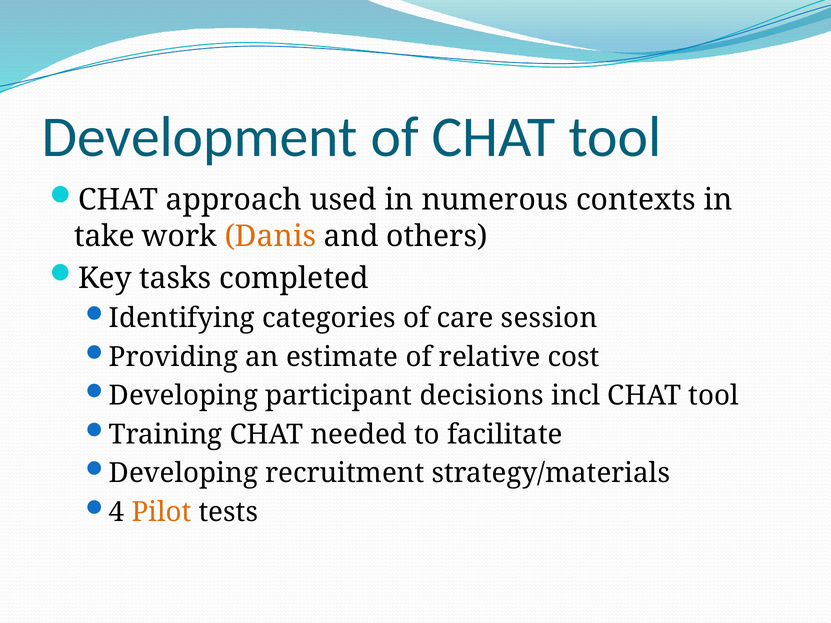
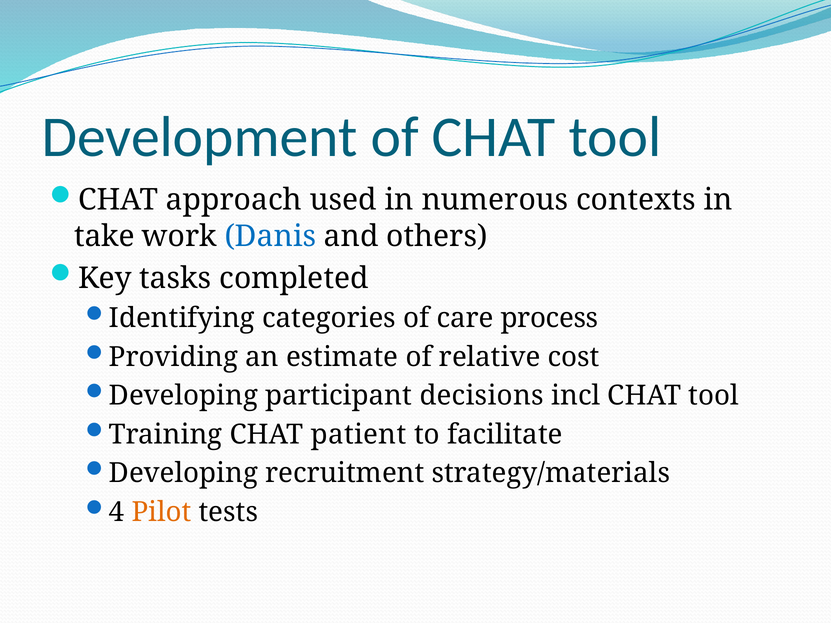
Danis colour: orange -> blue
session: session -> process
needed: needed -> patient
